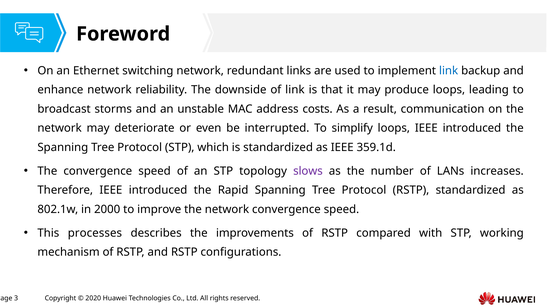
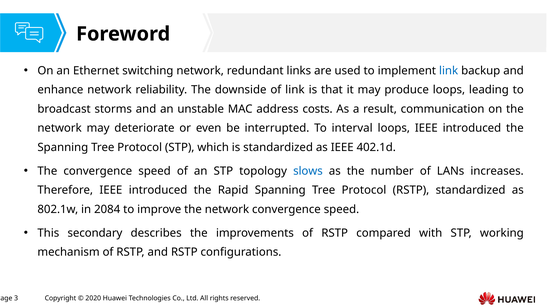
simplify: simplify -> interval
359.1d: 359.1d -> 402.1d
slows colour: purple -> blue
2000: 2000 -> 2084
processes: processes -> secondary
